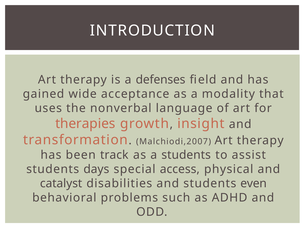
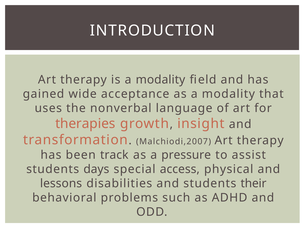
is a defenses: defenses -> modality
a students: students -> pressure
catalyst: catalyst -> lessons
even: even -> their
